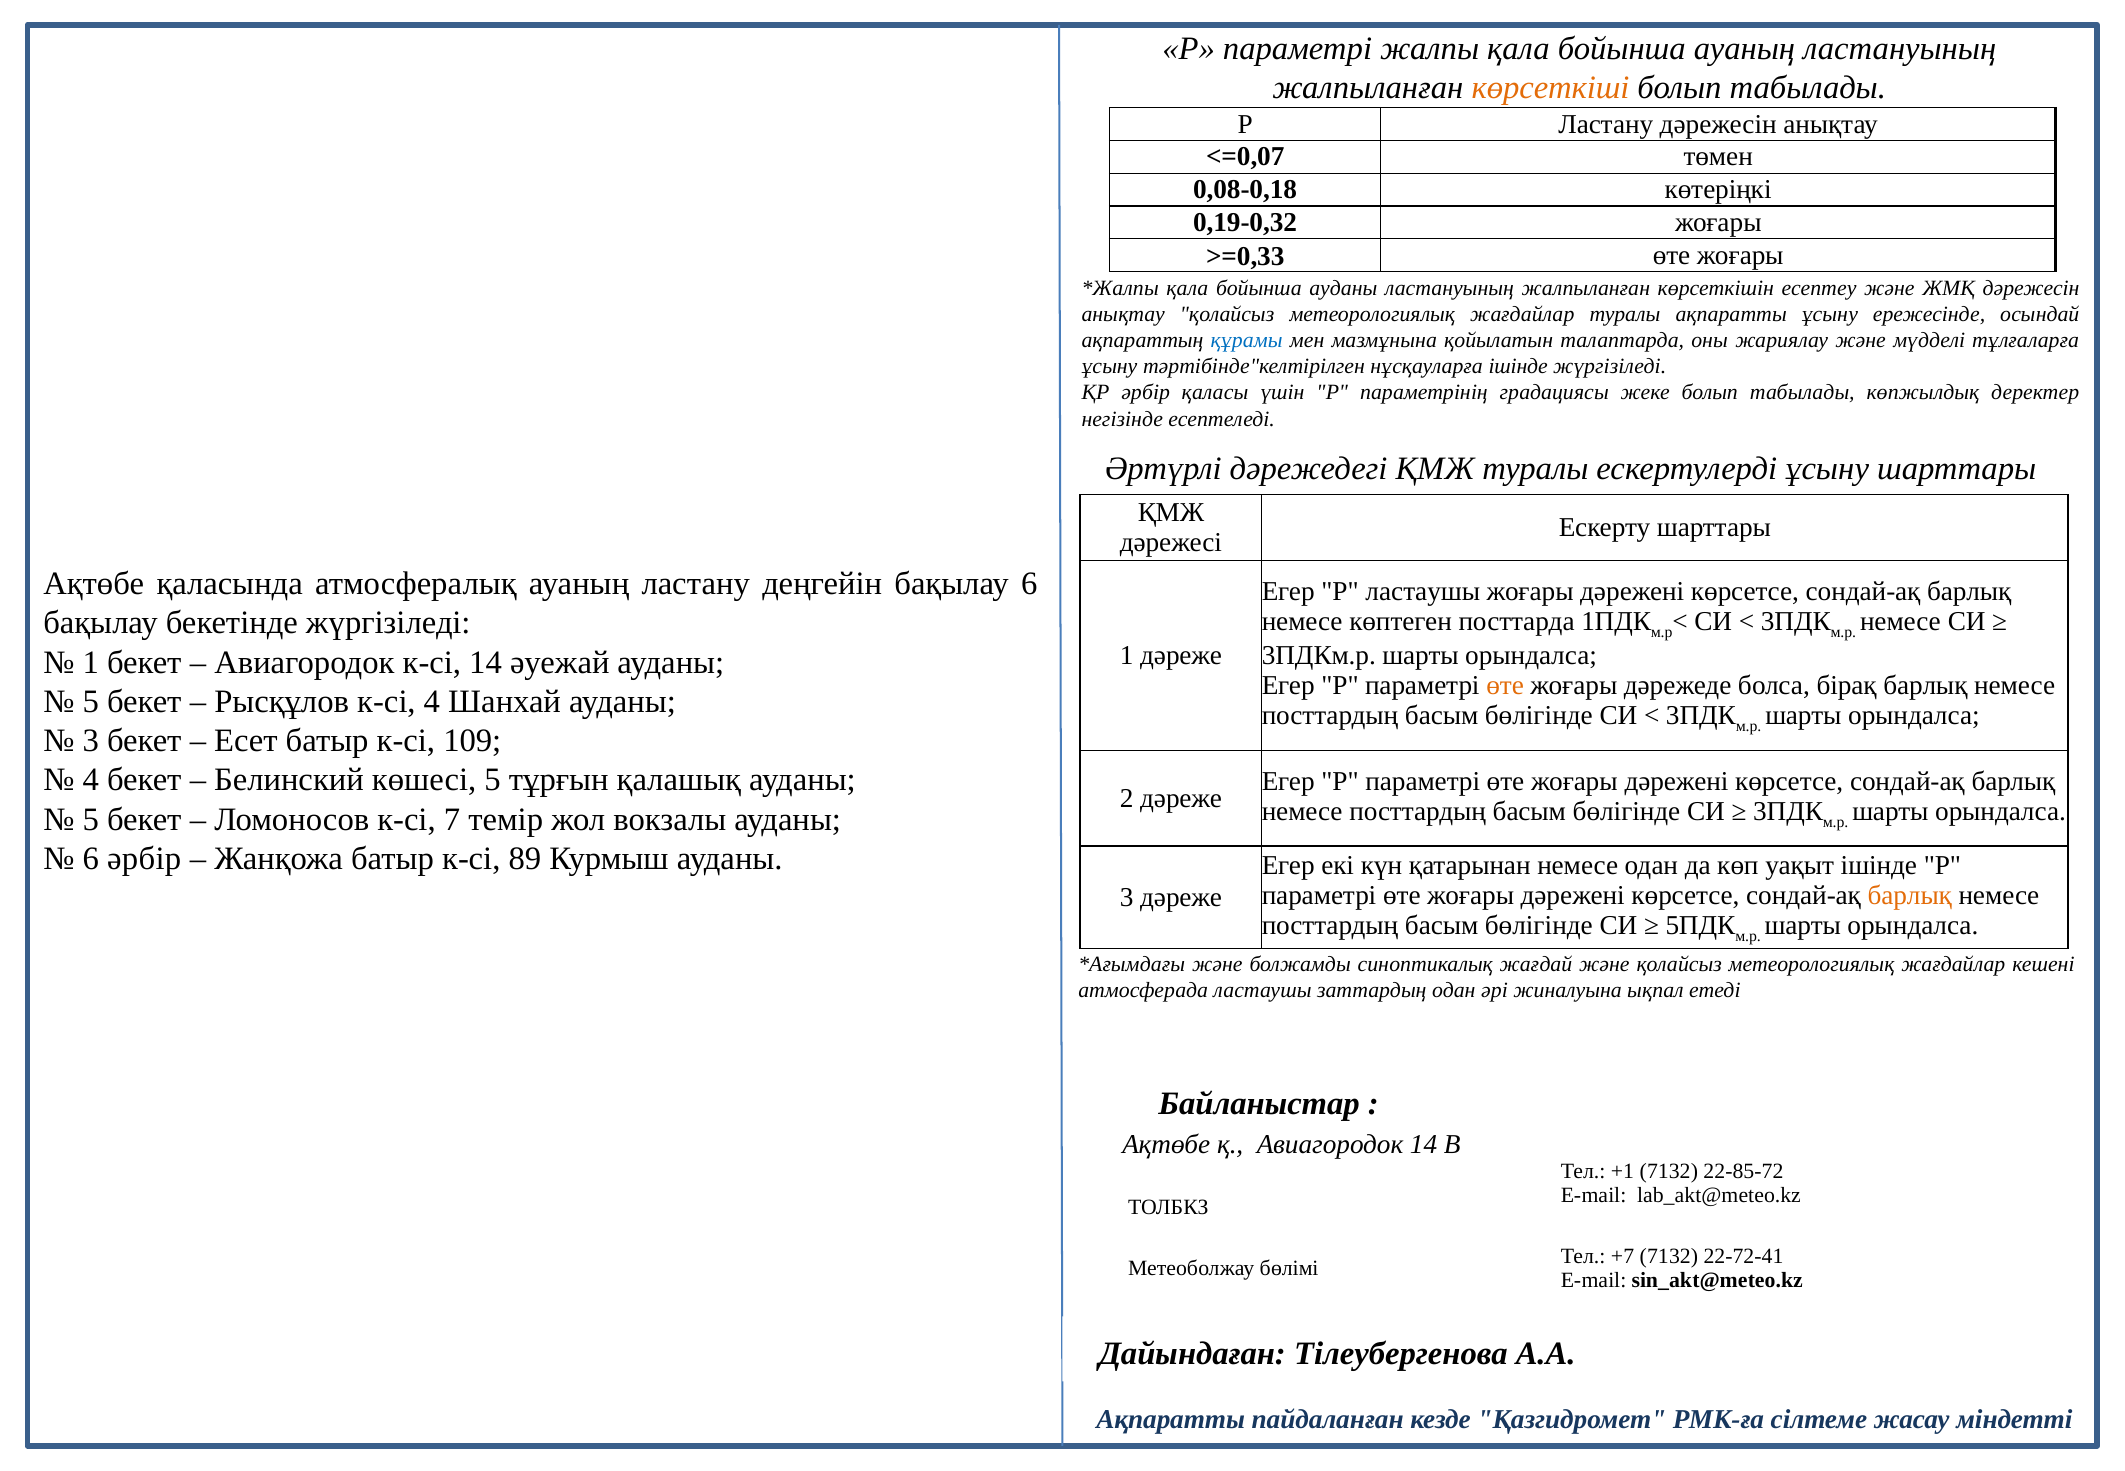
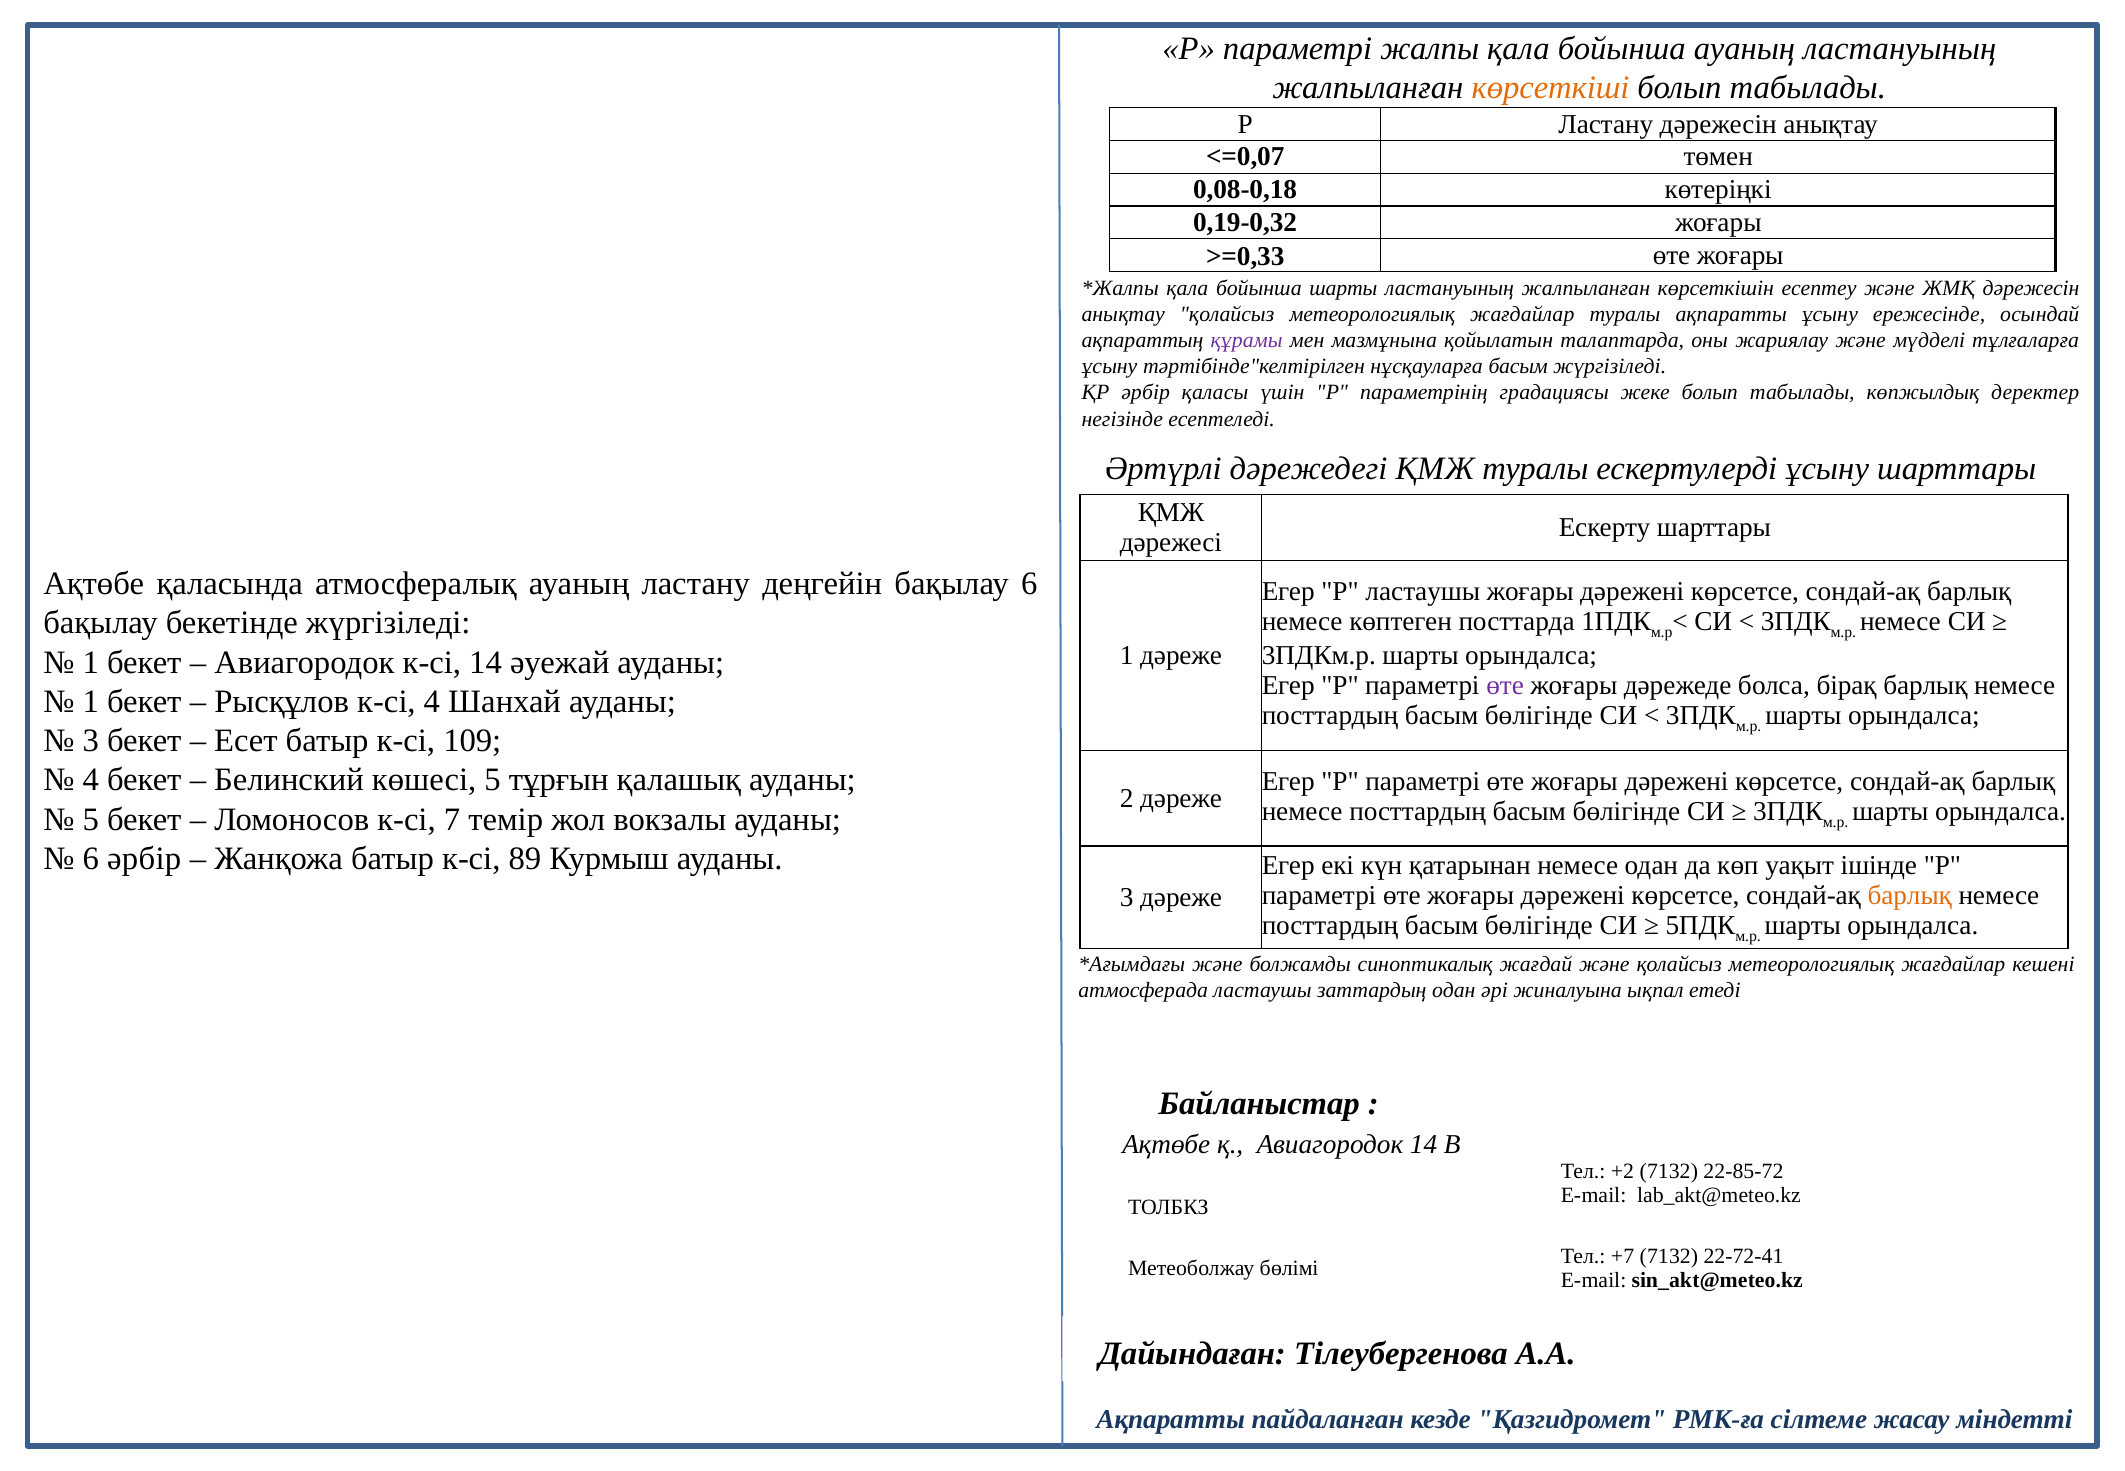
бойынша ауданы: ауданы -> шарты
құрамы colour: blue -> purple
нұсқауларға ішінде: ішінде -> басым
өте at (1505, 686) colour: orange -> purple
5 at (91, 702): 5 -> 1
+1: +1 -> +2
